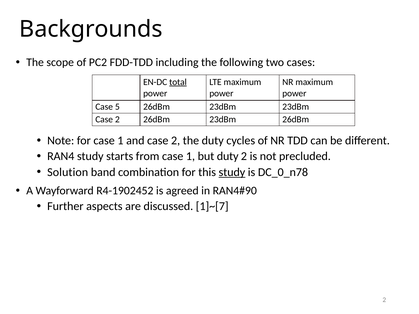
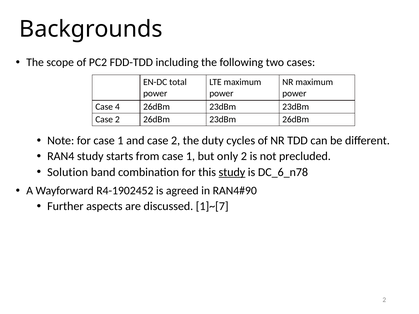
total underline: present -> none
5: 5 -> 4
but duty: duty -> only
DC_0_n78: DC_0_n78 -> DC_6_n78
